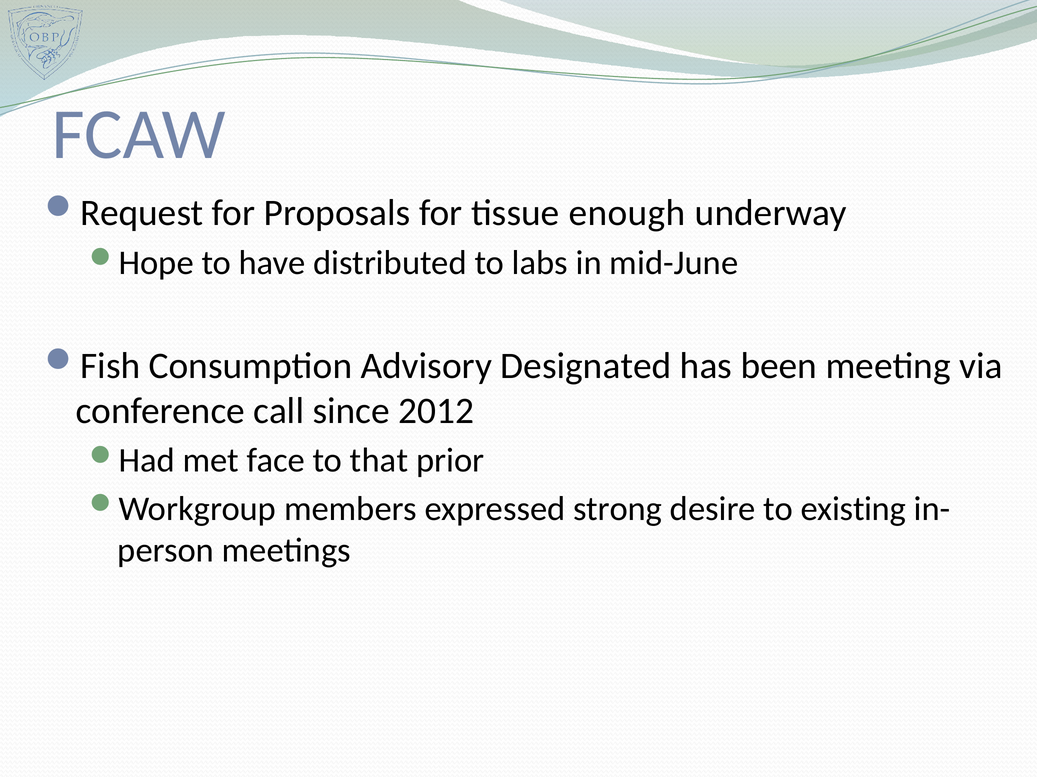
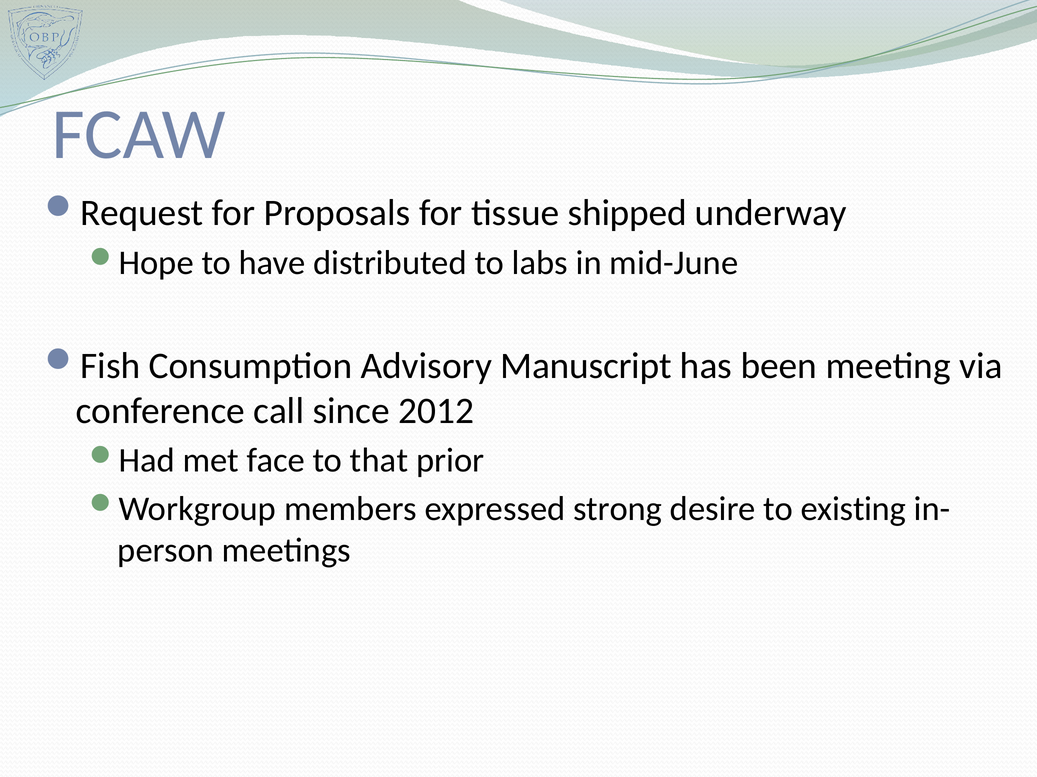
enough: enough -> shipped
Designated: Designated -> Manuscript
